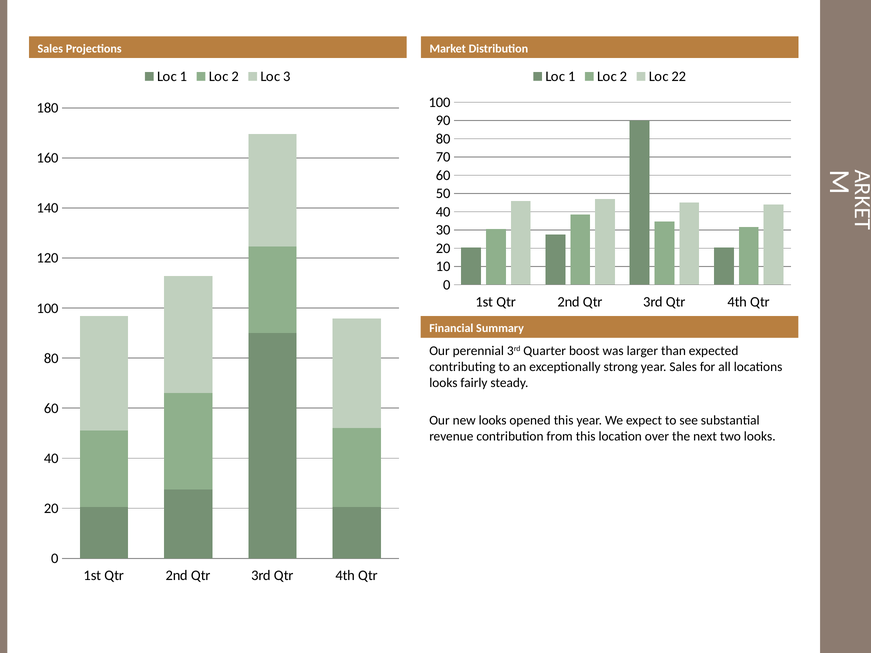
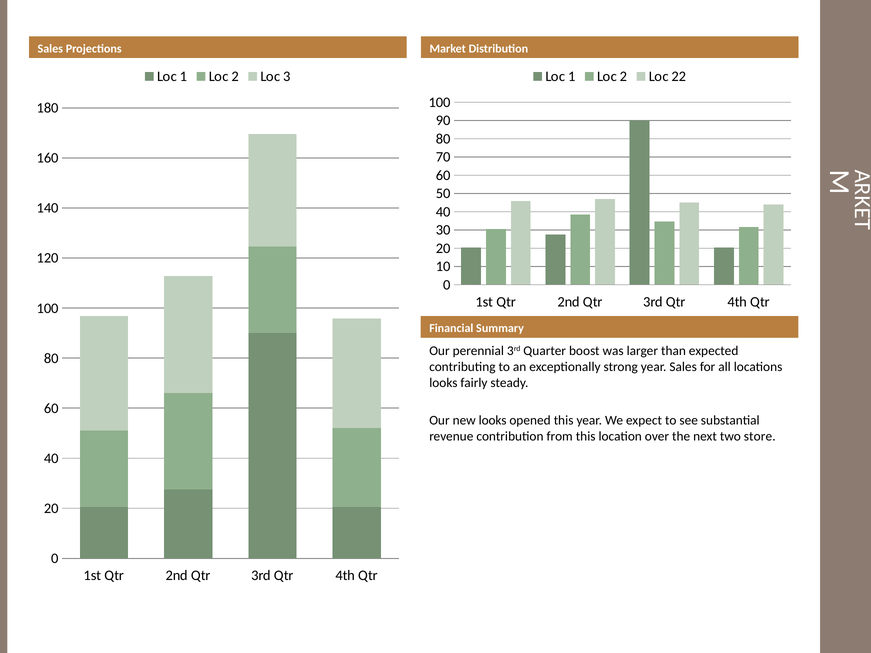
two looks: looks -> store
